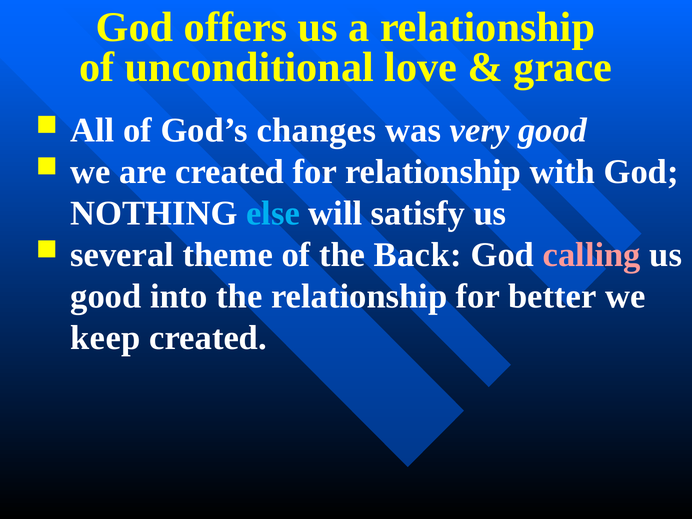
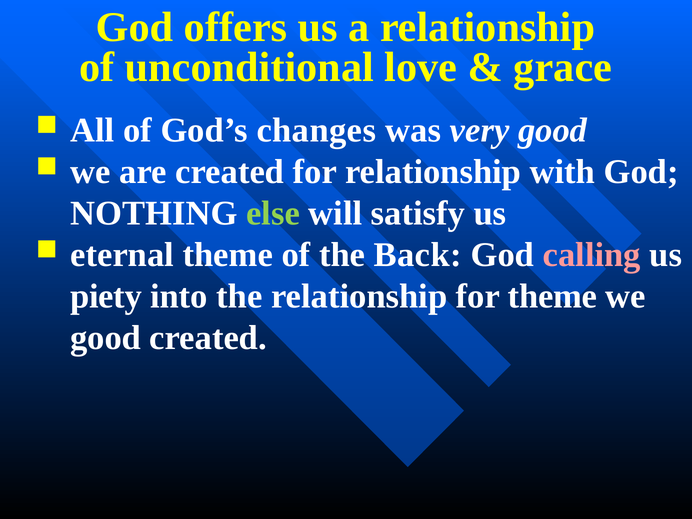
else colour: light blue -> light green
several: several -> eternal
good at (106, 297): good -> piety
for better: better -> theme
keep at (105, 338): keep -> good
